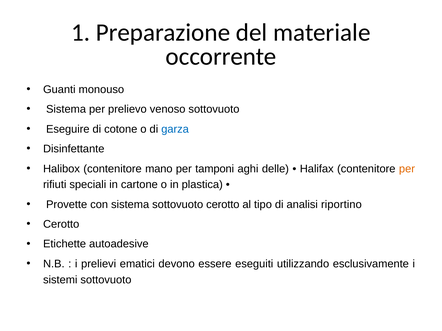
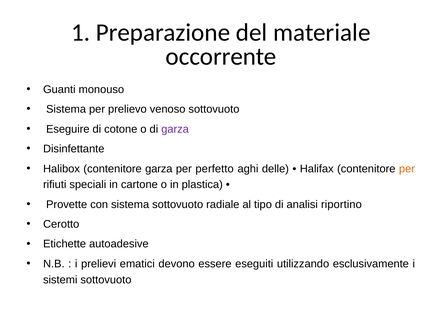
garza at (175, 129) colour: blue -> purple
contenitore mano: mano -> garza
tamponi: tamponi -> perfetto
sottovuoto cerotto: cerotto -> radiale
